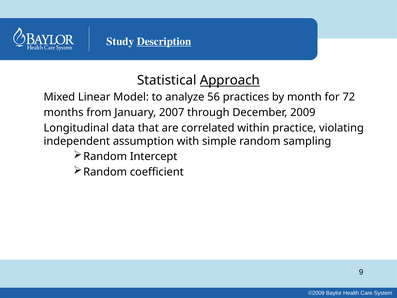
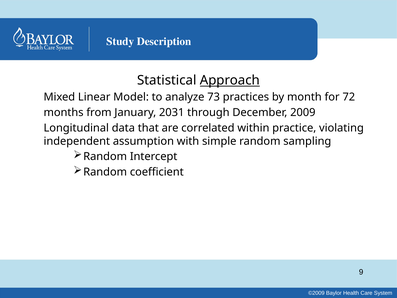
Description underline: present -> none
56: 56 -> 73
2007: 2007 -> 2031
